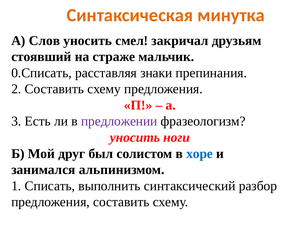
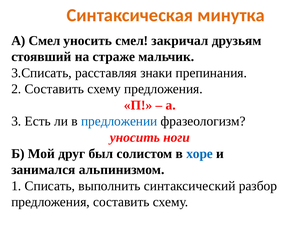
А Слов: Слов -> Смел
0.Списать: 0.Списать -> 3.Списать
предложении colour: purple -> blue
